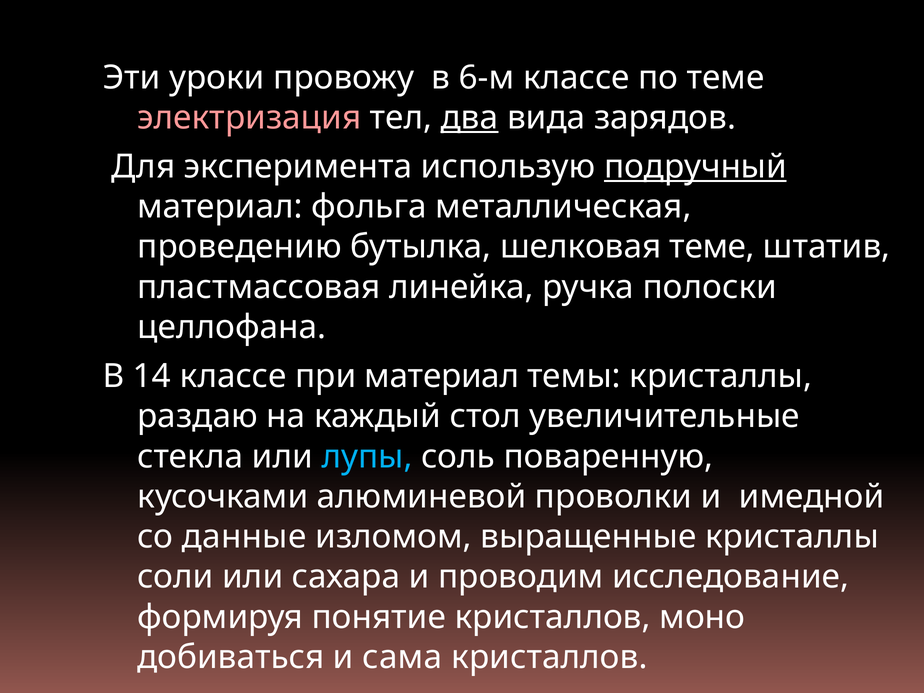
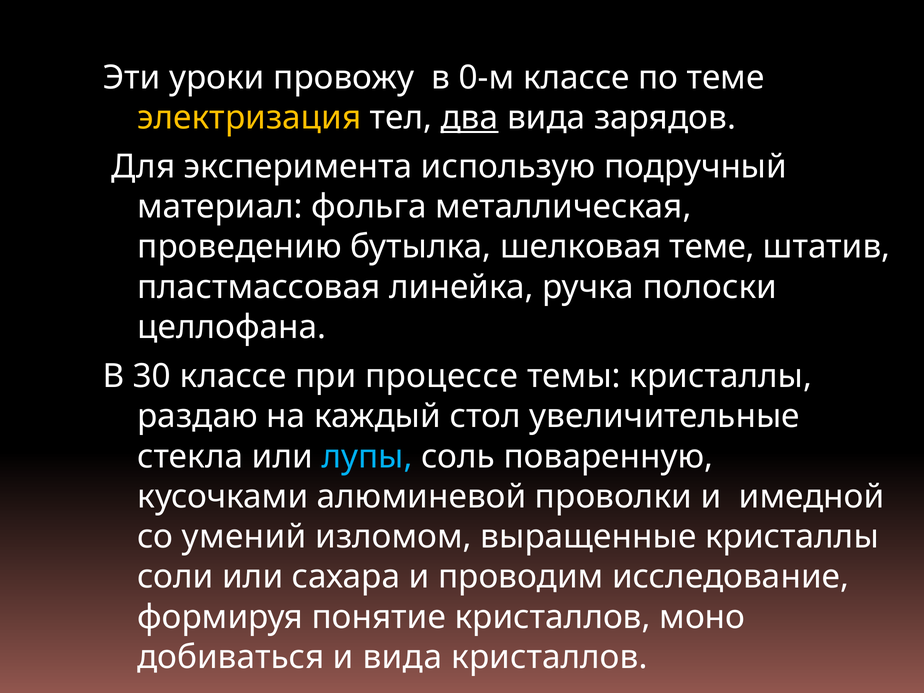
6-м: 6-м -> 0-м
электризация colour: pink -> yellow
подручный underline: present -> none
14: 14 -> 30
при материал: материал -> процессе
данные: данные -> умений
и сама: сама -> вида
